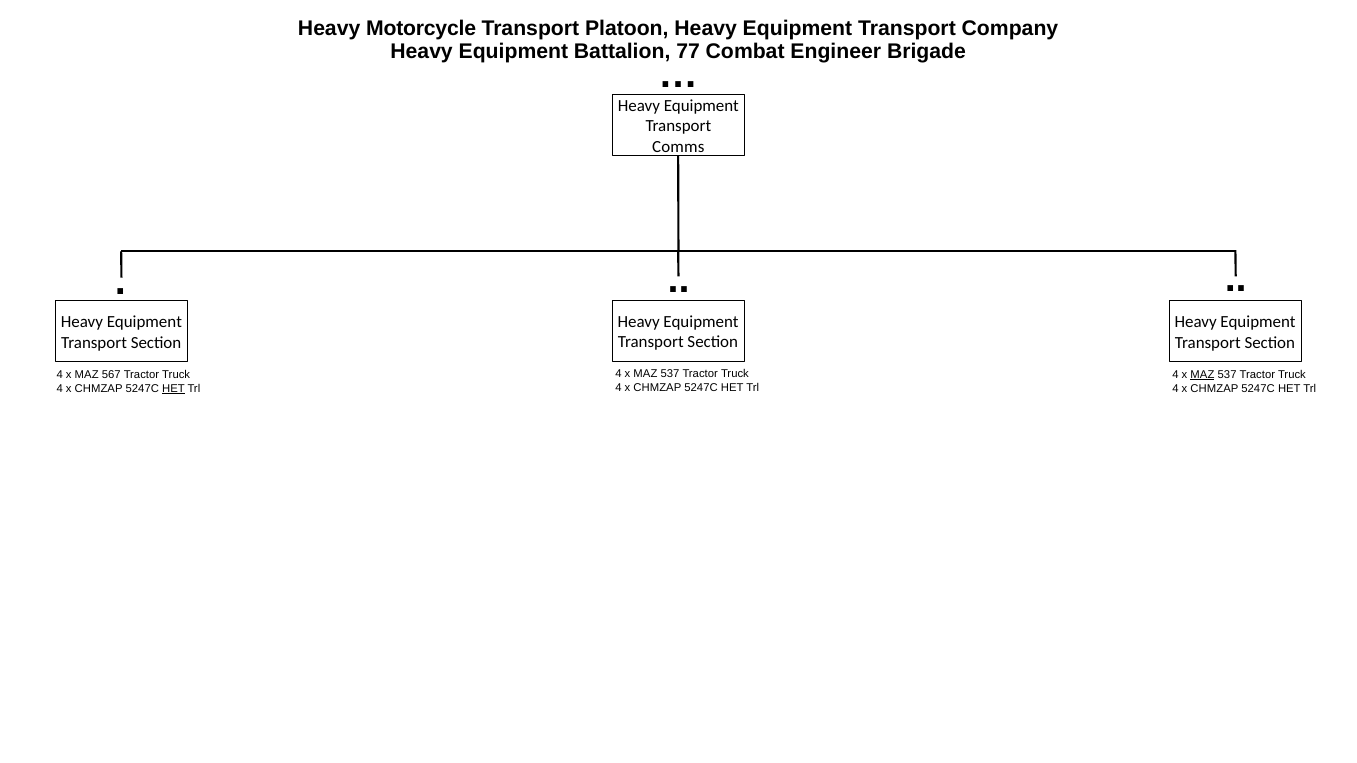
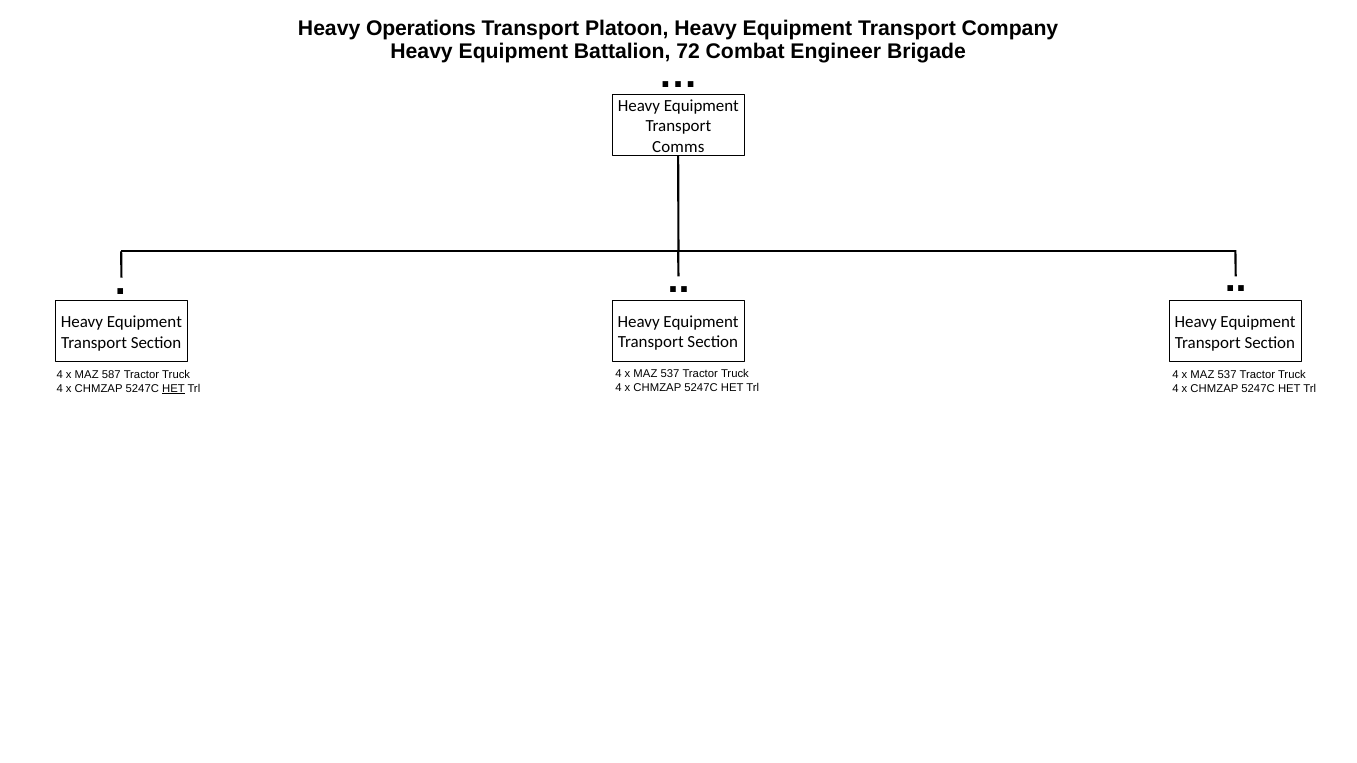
Motorcycle: Motorcycle -> Operations
77: 77 -> 72
567: 567 -> 587
MAZ at (1202, 375) underline: present -> none
